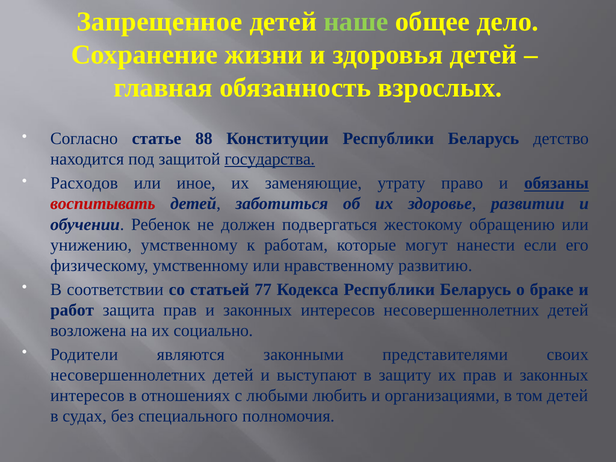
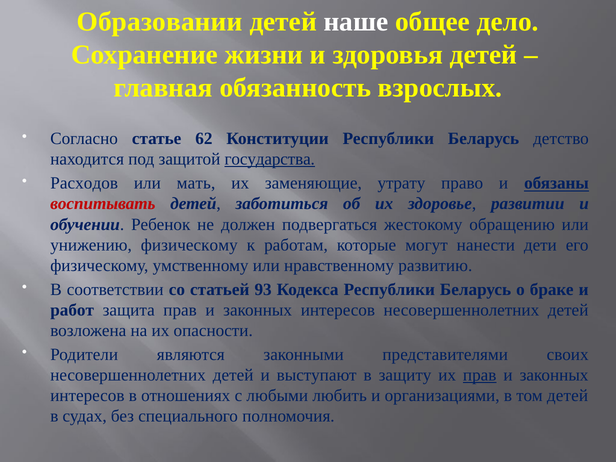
Запрещенное: Запрещенное -> Образовании
наше colour: light green -> white
88: 88 -> 62
иное: иное -> мать
унижению умственному: умственному -> физическому
если: если -> дети
77: 77 -> 93
социально: социально -> опасности
прав at (480, 375) underline: none -> present
